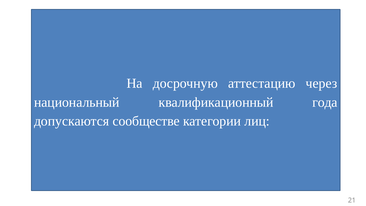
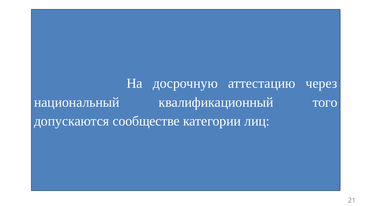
года: года -> того
